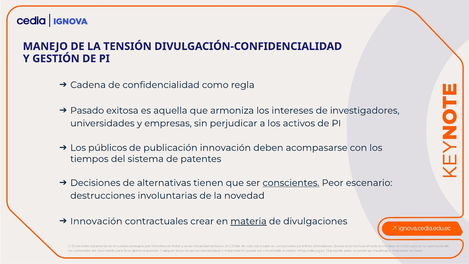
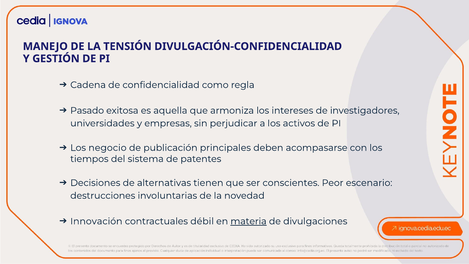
públicos: públicos -> negocio
publicación innovación: innovación -> principales
conscientes underline: present -> none
crear: crear -> débil
